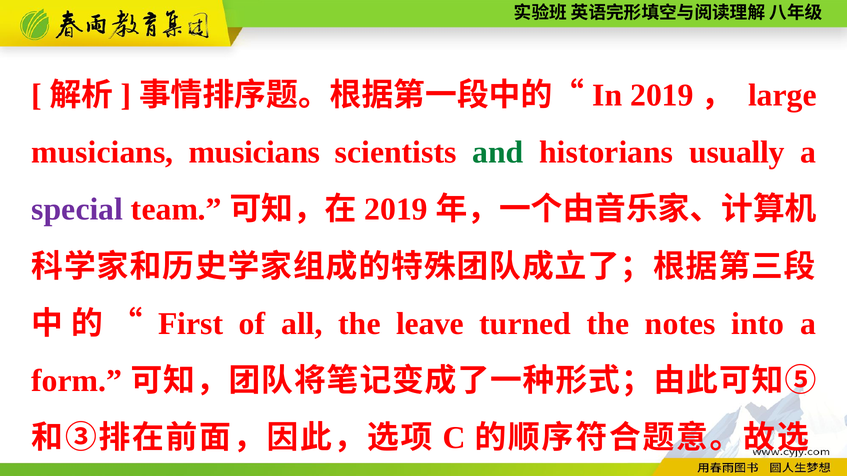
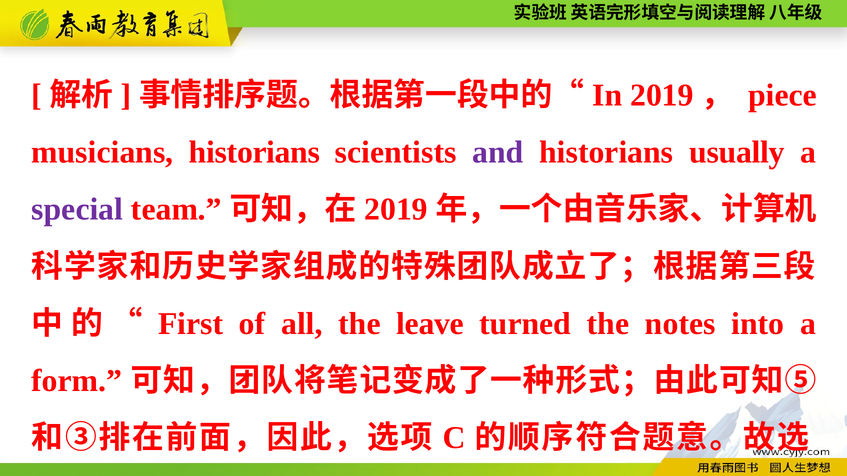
large: large -> piece
musicians musicians: musicians -> historians
and colour: green -> purple
